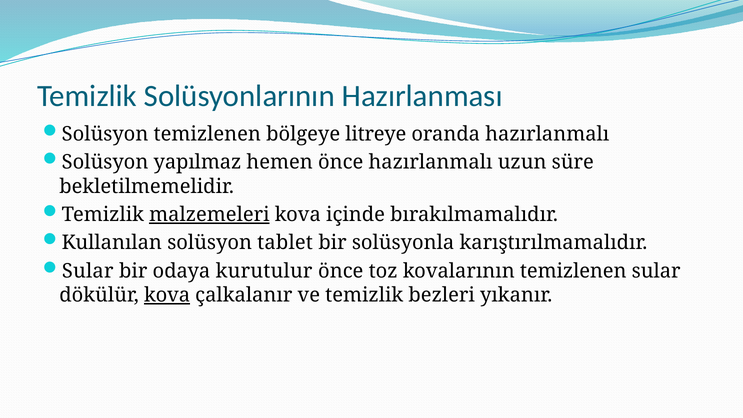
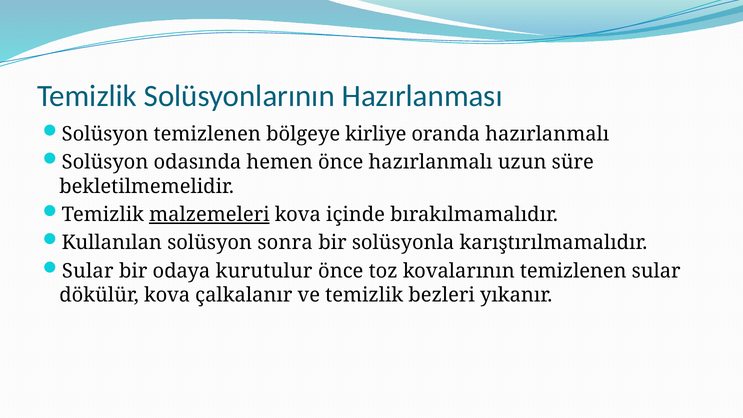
litreye: litreye -> kirliye
yapılmaz: yapılmaz -> odasında
tablet: tablet -> sonra
kova at (167, 295) underline: present -> none
